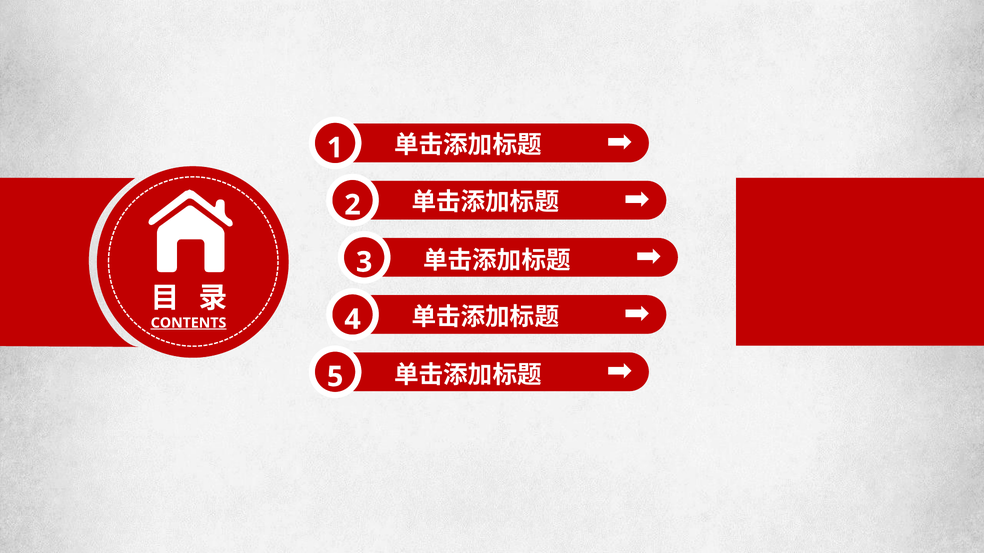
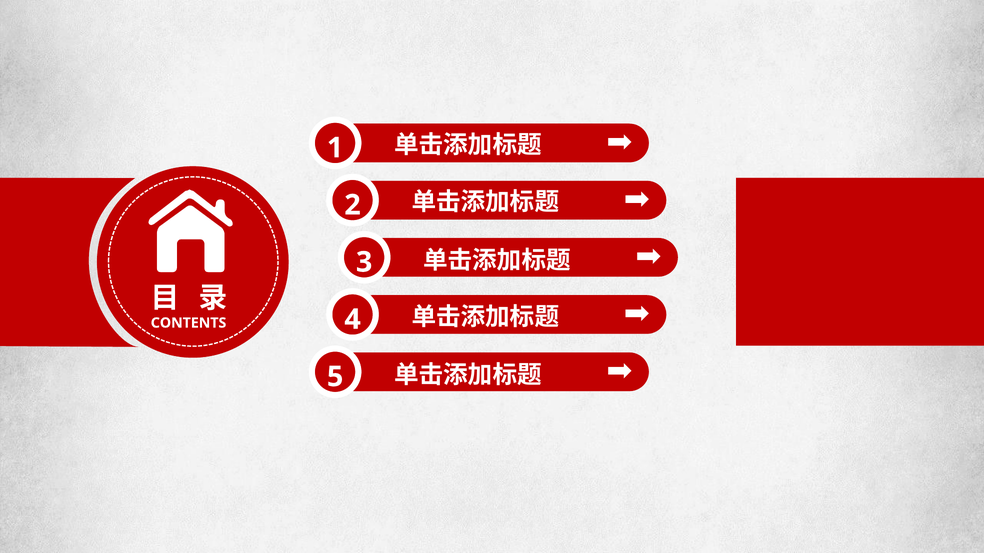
CONTENTS underline: present -> none
